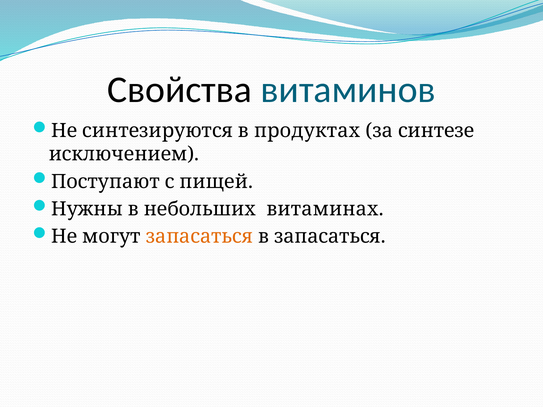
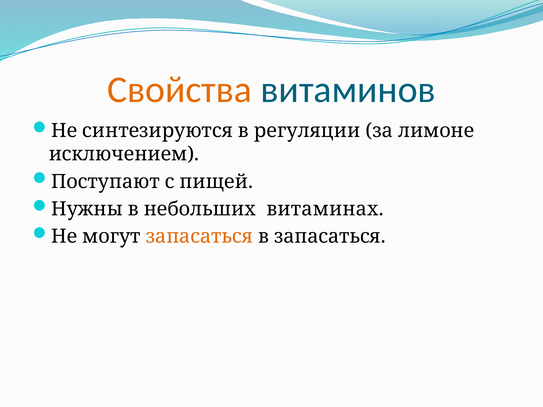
Свойства colour: black -> orange
продуктах: продуктах -> регуляции
синтезе: синтезе -> лимоне
